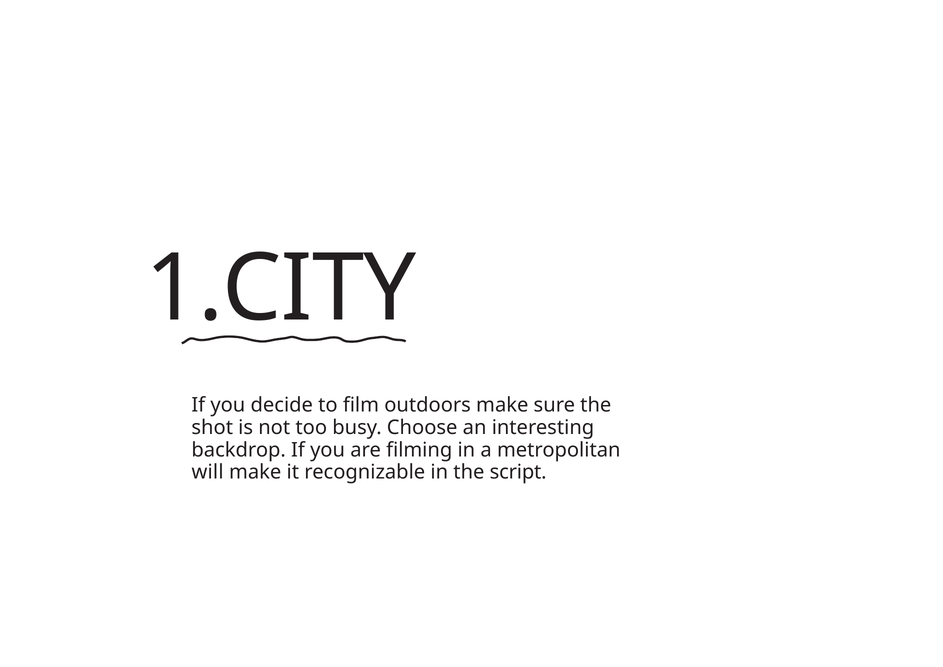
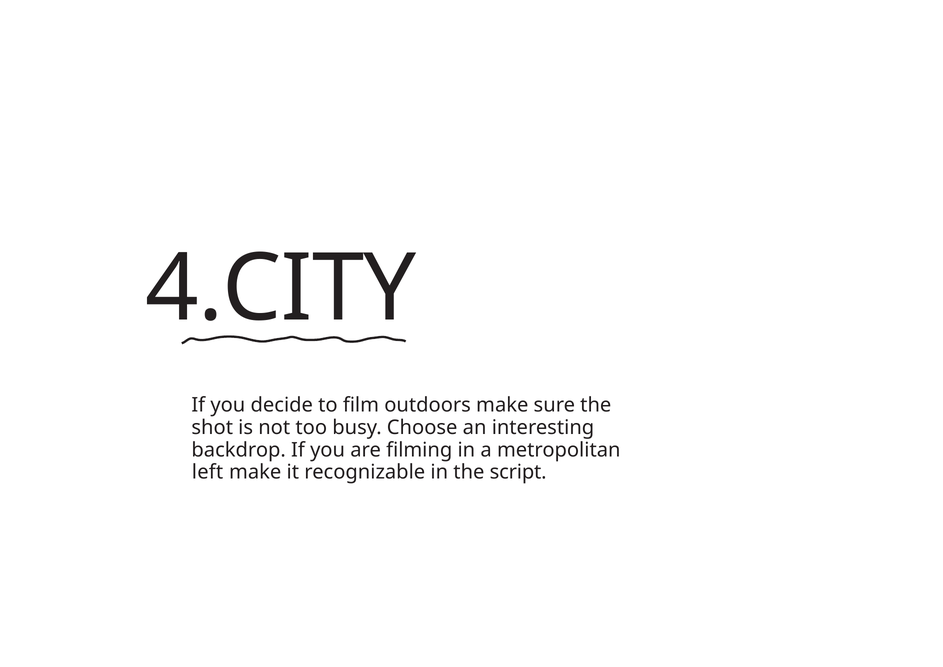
1.CITY: 1.CITY -> 4.CITY
will: will -> left
